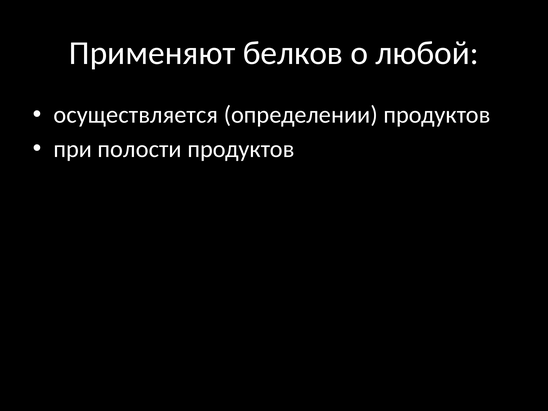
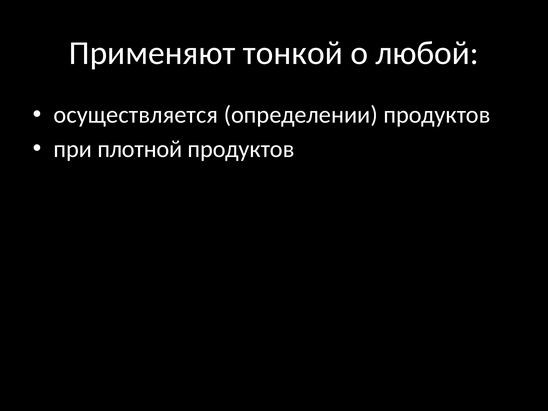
белков: белков -> тонкой
полости: полости -> плотной
